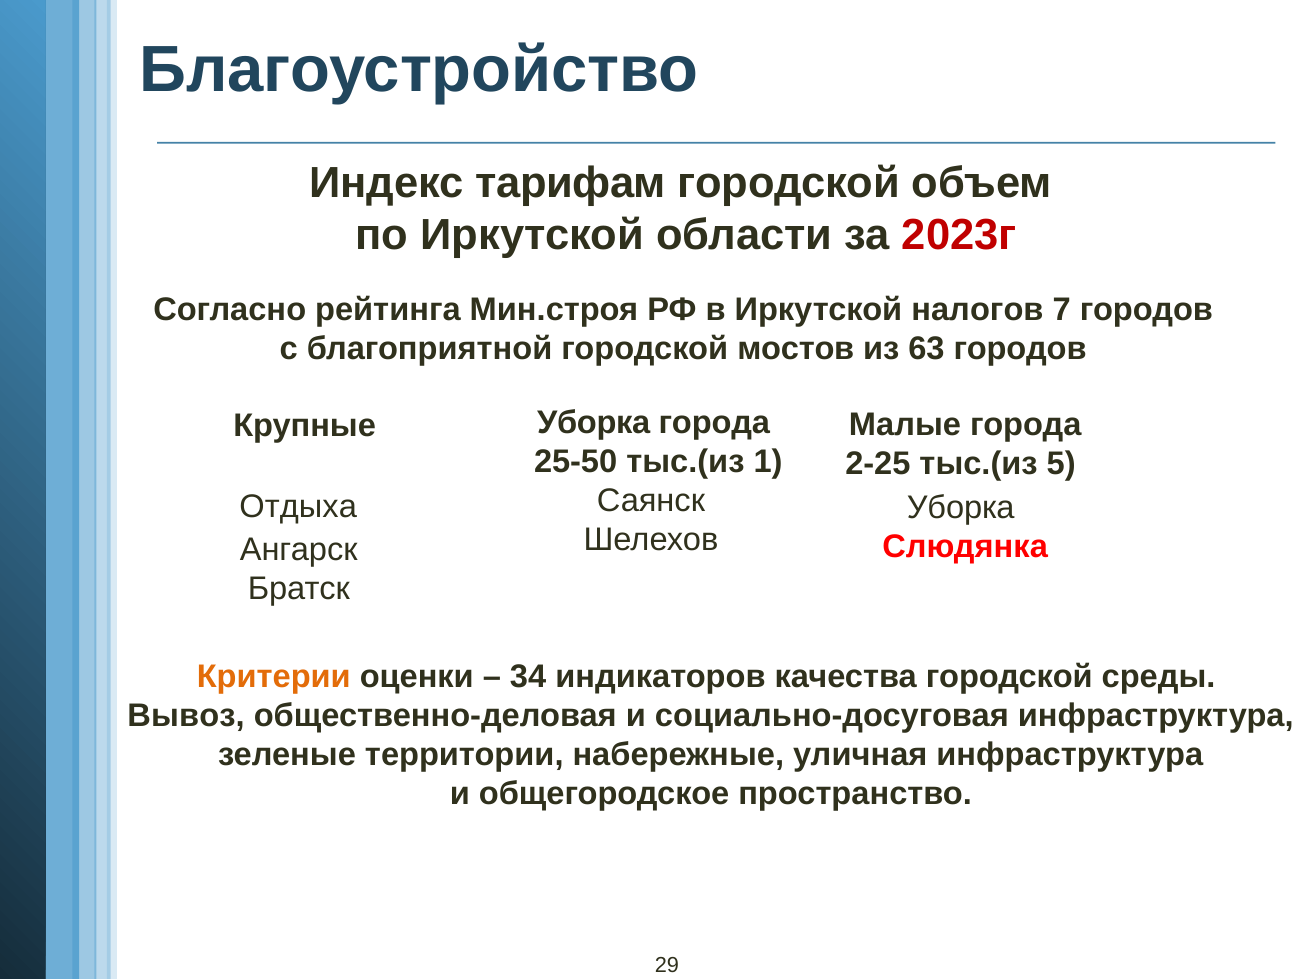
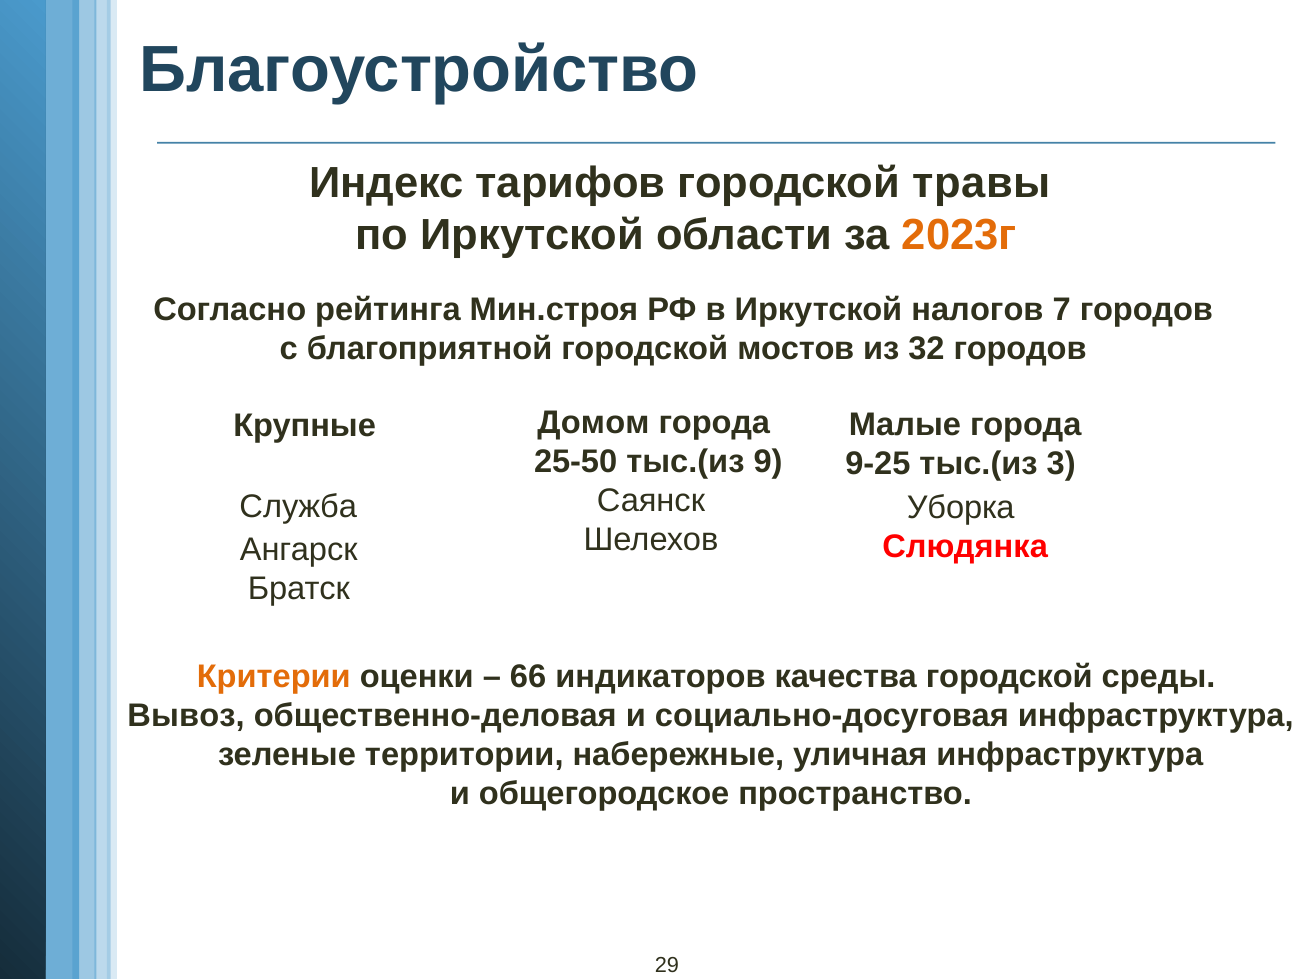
тарифам: тарифам -> тарифов
объем: объем -> травы
2023г colour: red -> orange
63: 63 -> 32
Уборка at (594, 423): Уборка -> Домом
1: 1 -> 9
2-25: 2-25 -> 9-25
5: 5 -> 3
Отдыха: Отдыха -> Служба
34: 34 -> 66
